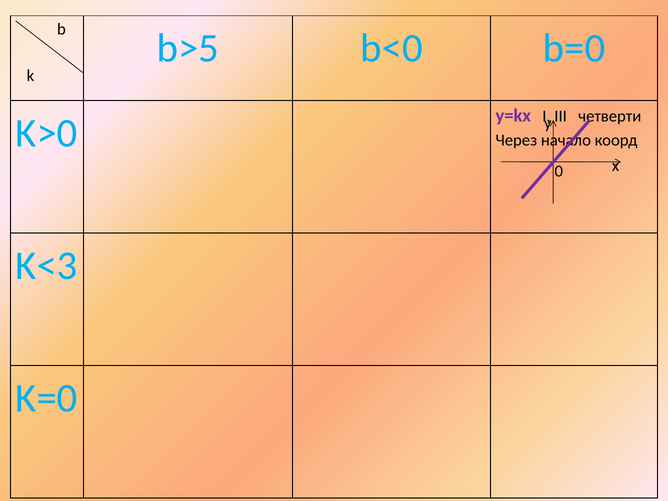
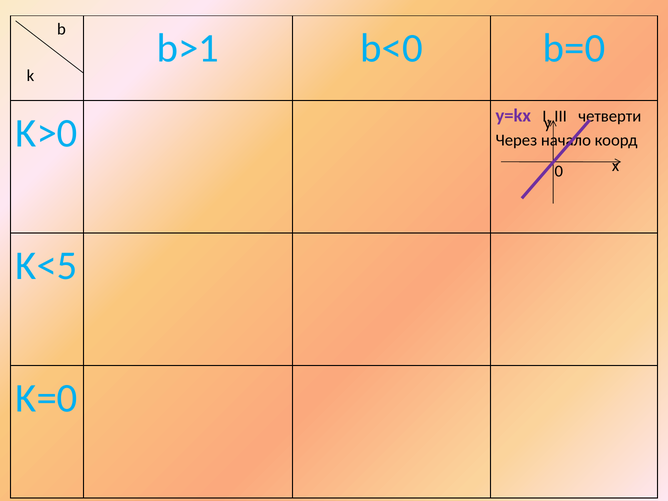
b>5: b>5 -> b>1
K<3: K<3 -> K<5
